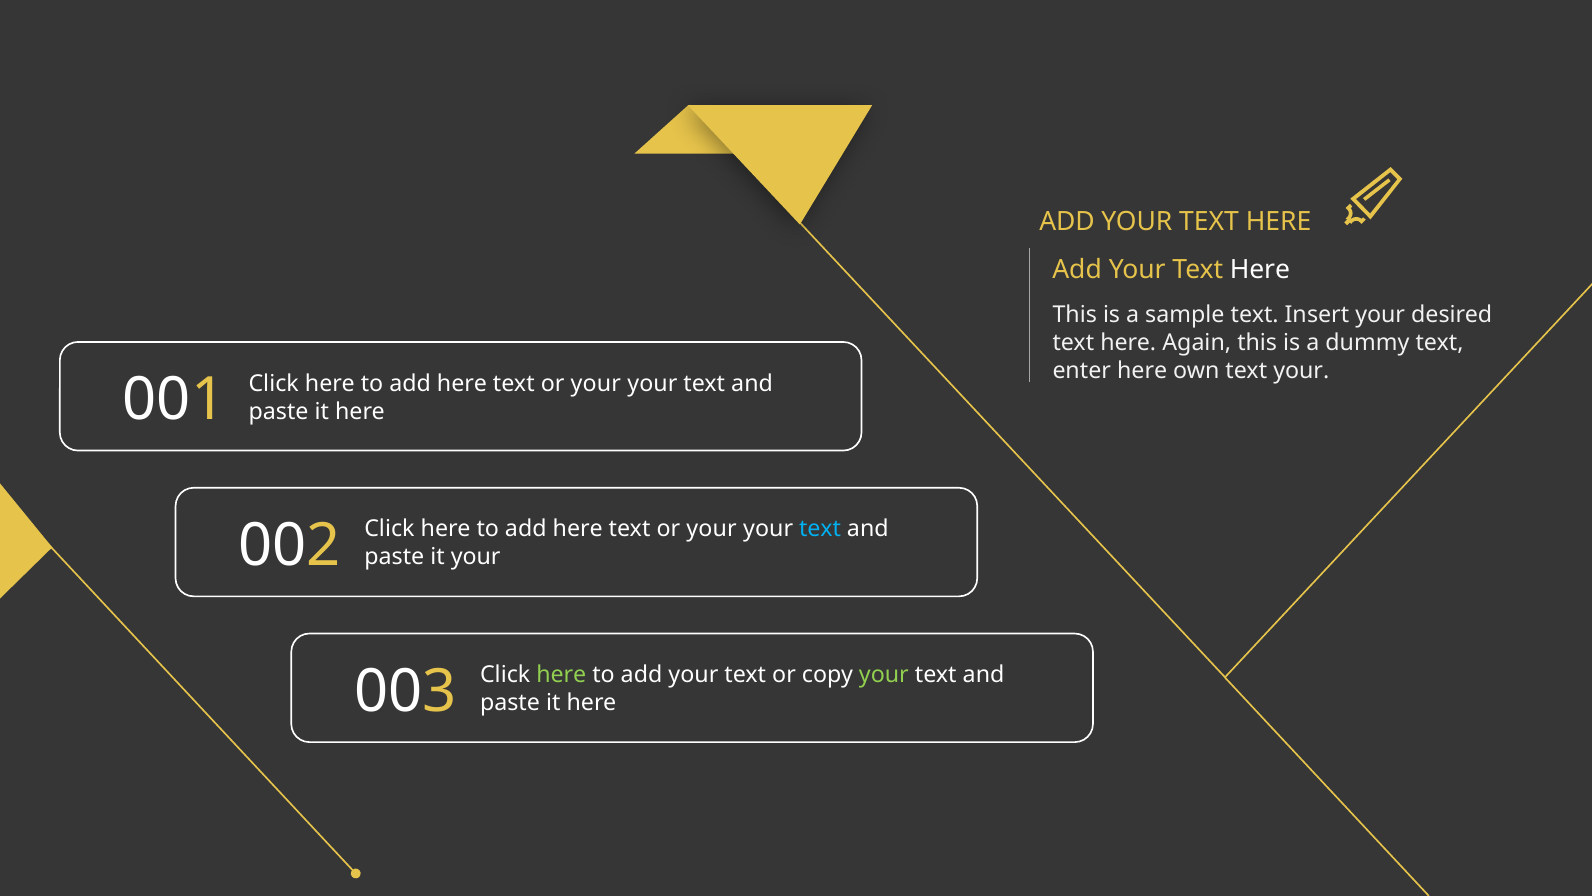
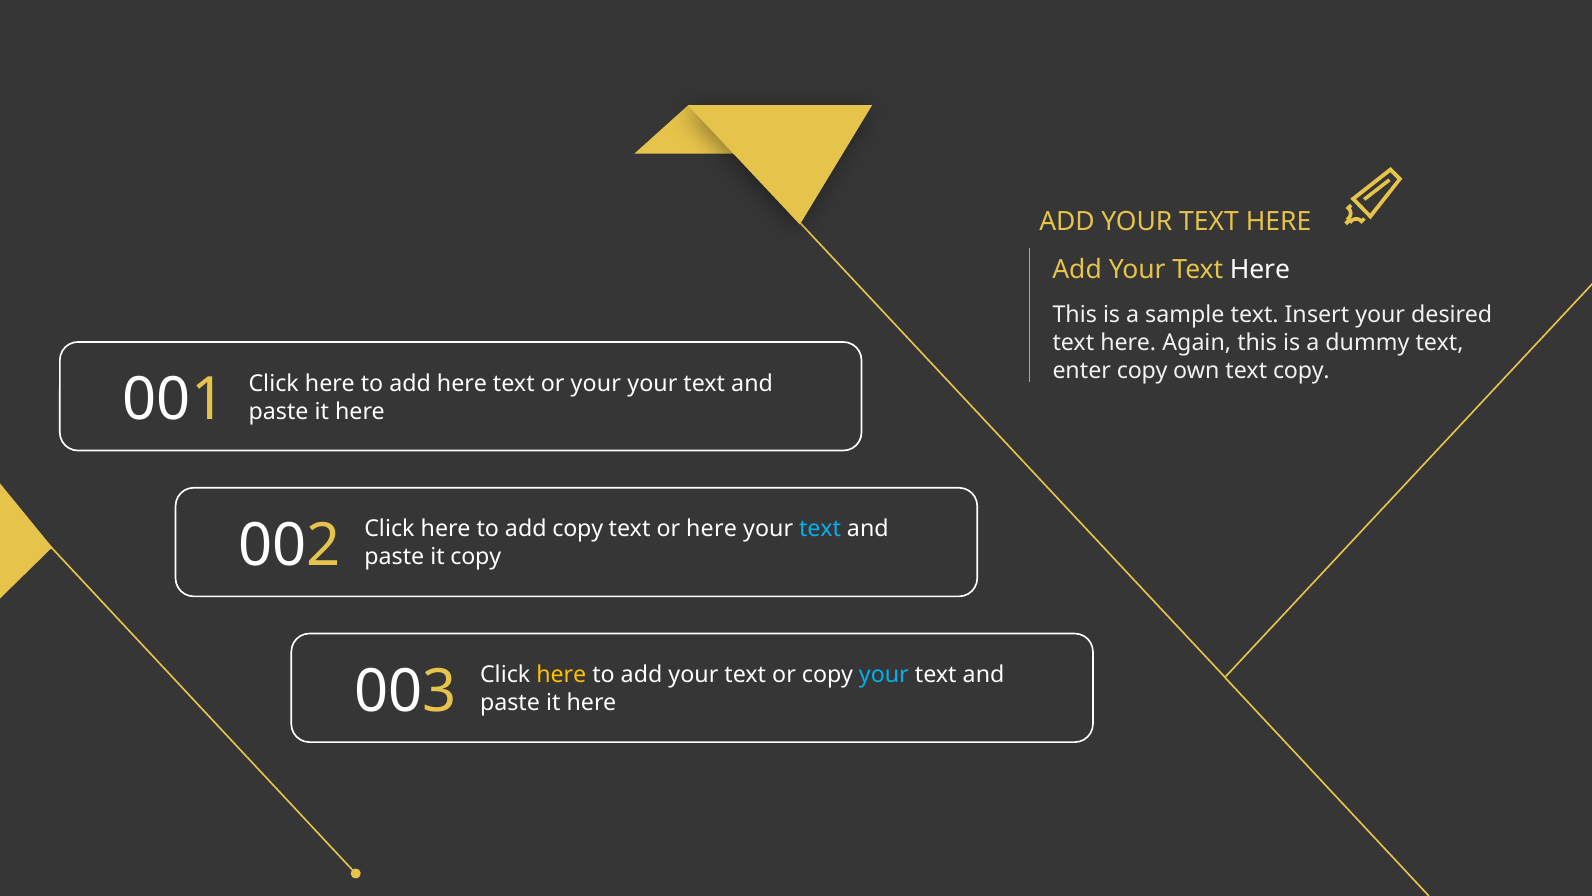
enter here: here -> copy
text your: your -> copy
here at (578, 529): here -> copy
your at (712, 529): your -> here
it your: your -> copy
here at (561, 675) colour: light green -> yellow
your at (884, 675) colour: light green -> light blue
